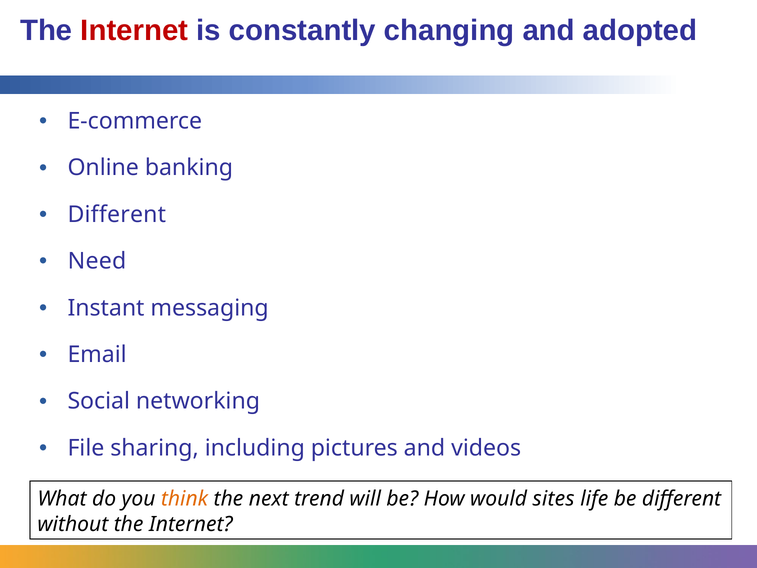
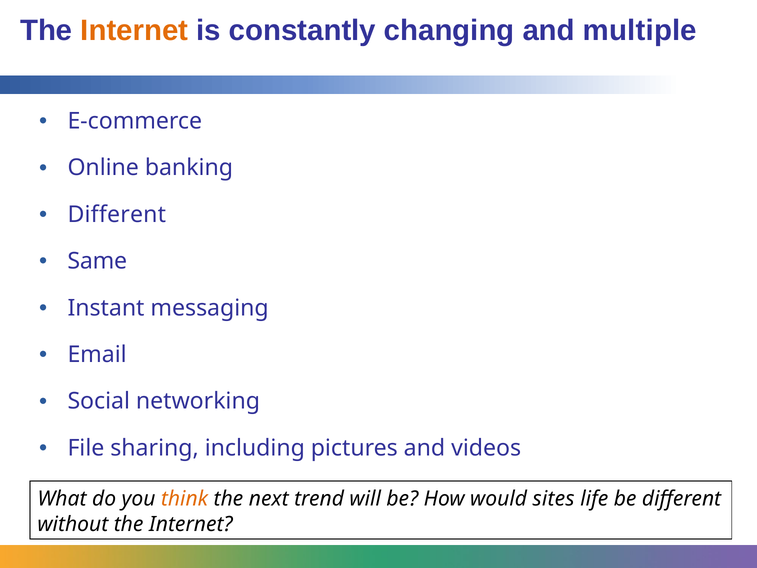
Internet at (134, 30) colour: red -> orange
adopted: adopted -> multiple
Need: Need -> Same
